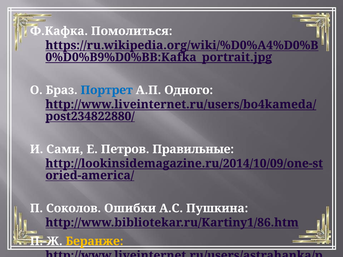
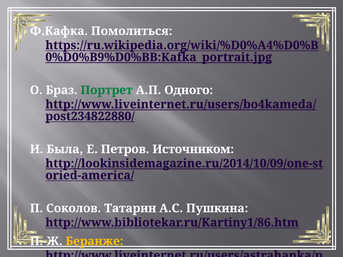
Портрет colour: blue -> green
Сами: Сами -> Была
Правильные: Правильные -> Источником
Ошибки: Ошибки -> Татарин
